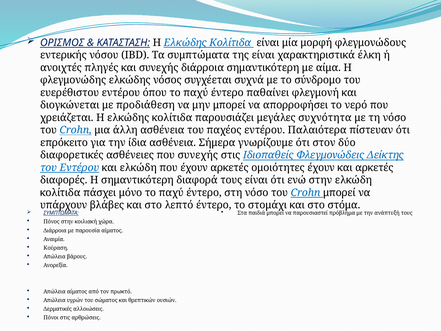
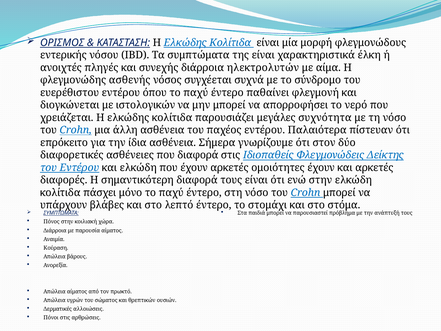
διάρροια σημαντικότερη: σημαντικότερη -> ηλεκτρολυτών
φλεγμονώδης ελκώδης: ελκώδης -> ασθενής
προδιάθεση: προδιάθεση -> ιστολογικών
που συνεχής: συνεχής -> διαφορά
